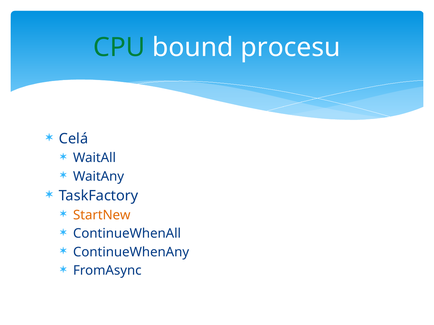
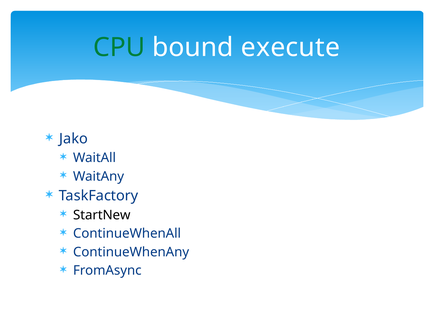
procesu: procesu -> execute
Celá: Celá -> Jako
StartNew colour: orange -> black
